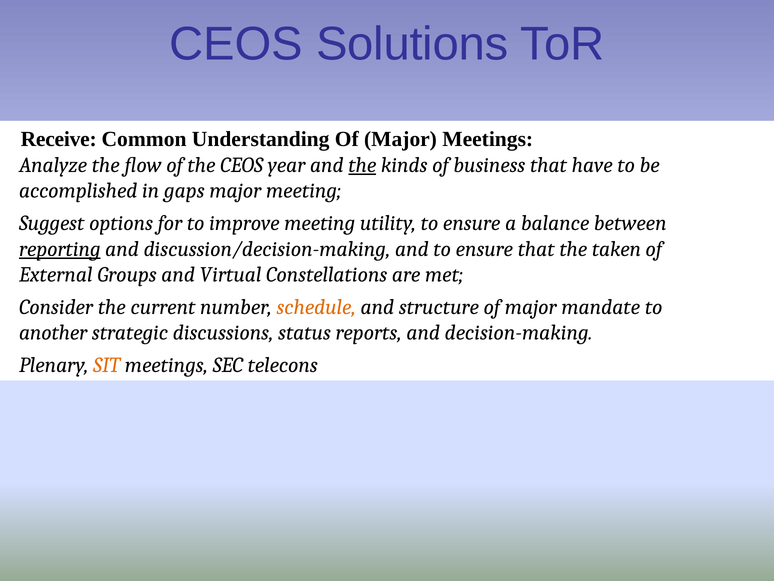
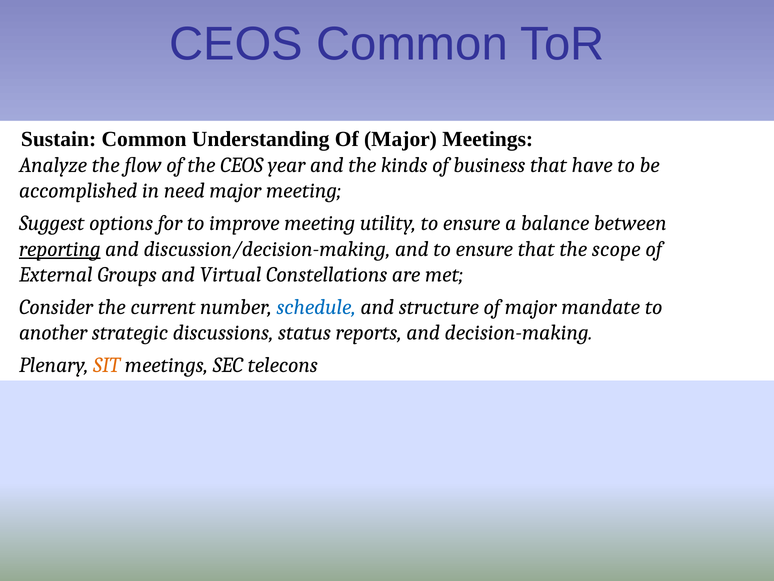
CEOS Solutions: Solutions -> Common
Receive: Receive -> Sustain
the at (362, 165) underline: present -> none
gaps: gaps -> need
taken: taken -> scope
schedule colour: orange -> blue
